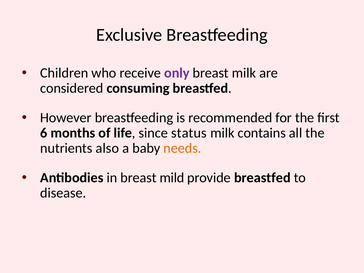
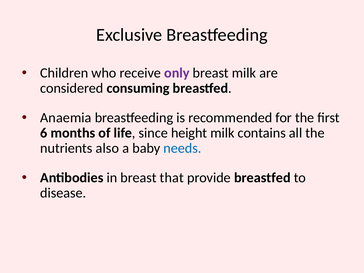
However: However -> Anaemia
status: status -> height
needs colour: orange -> blue
mild: mild -> that
